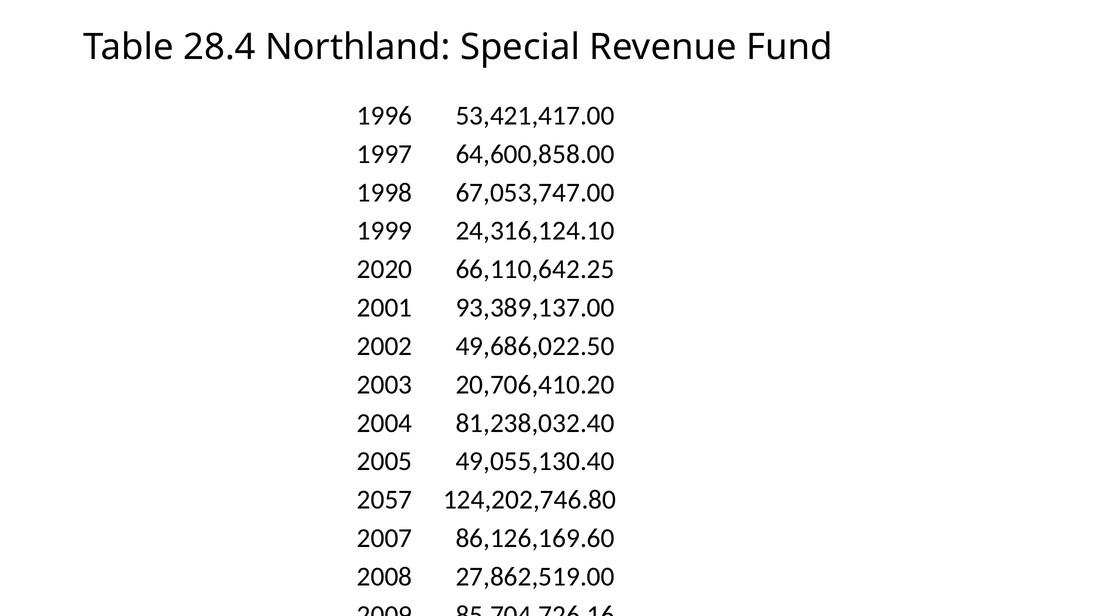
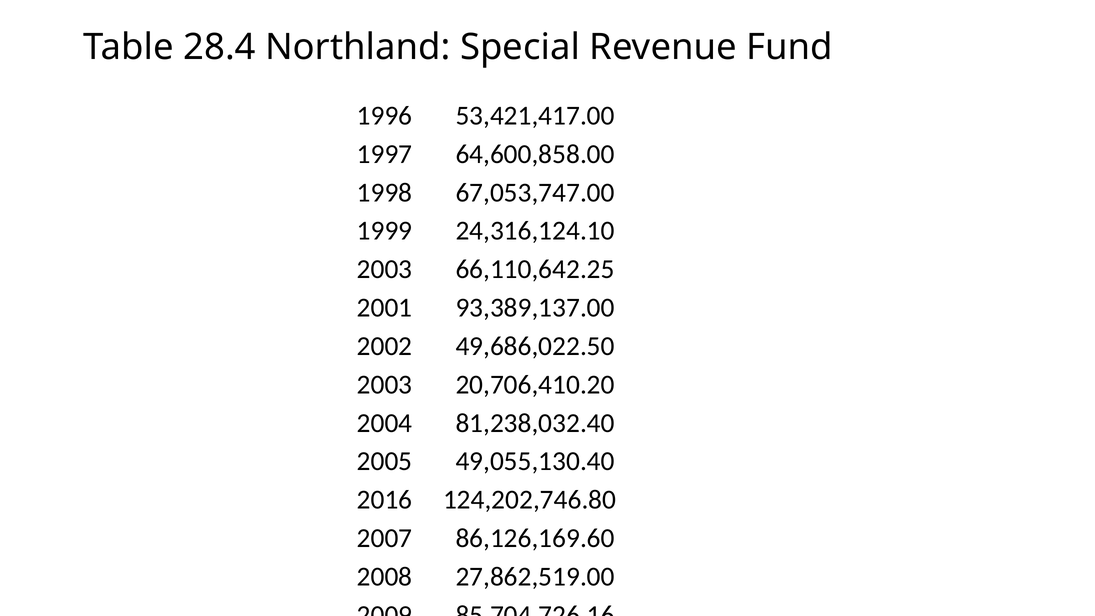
2020 at (385, 269): 2020 -> 2003
2057: 2057 -> 2016
